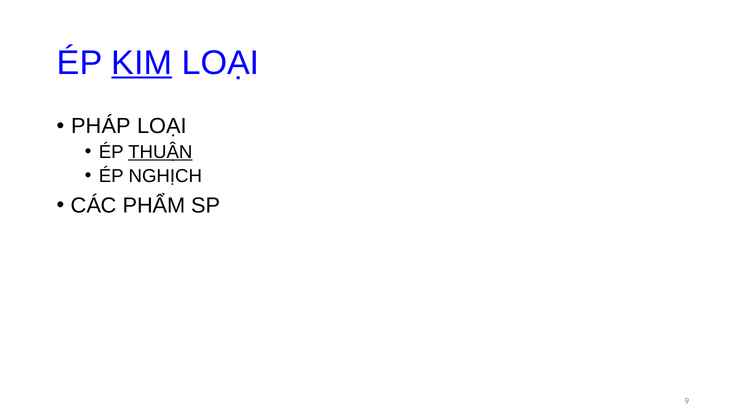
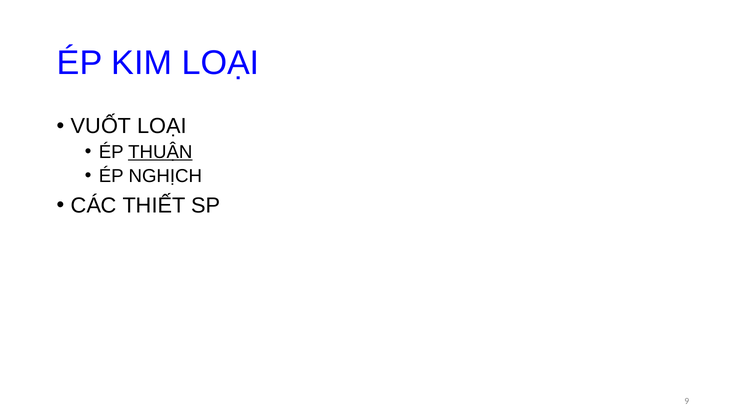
KIM underline: present -> none
PHÁP: PHÁP -> VUỐT
PHẨM: PHẨM -> THIẾT
